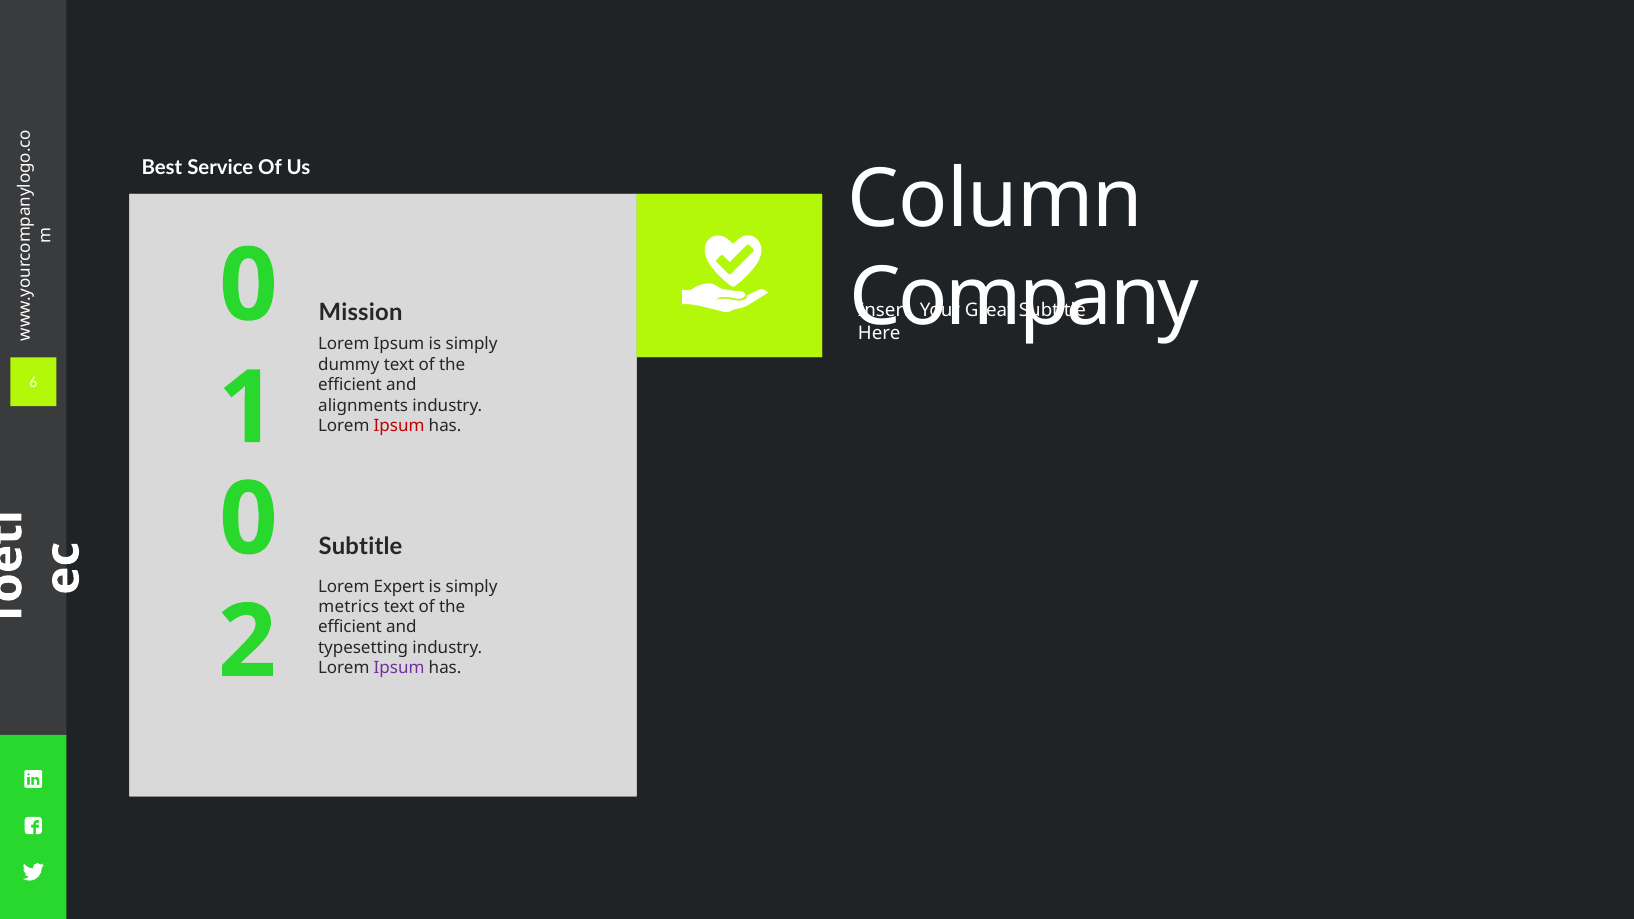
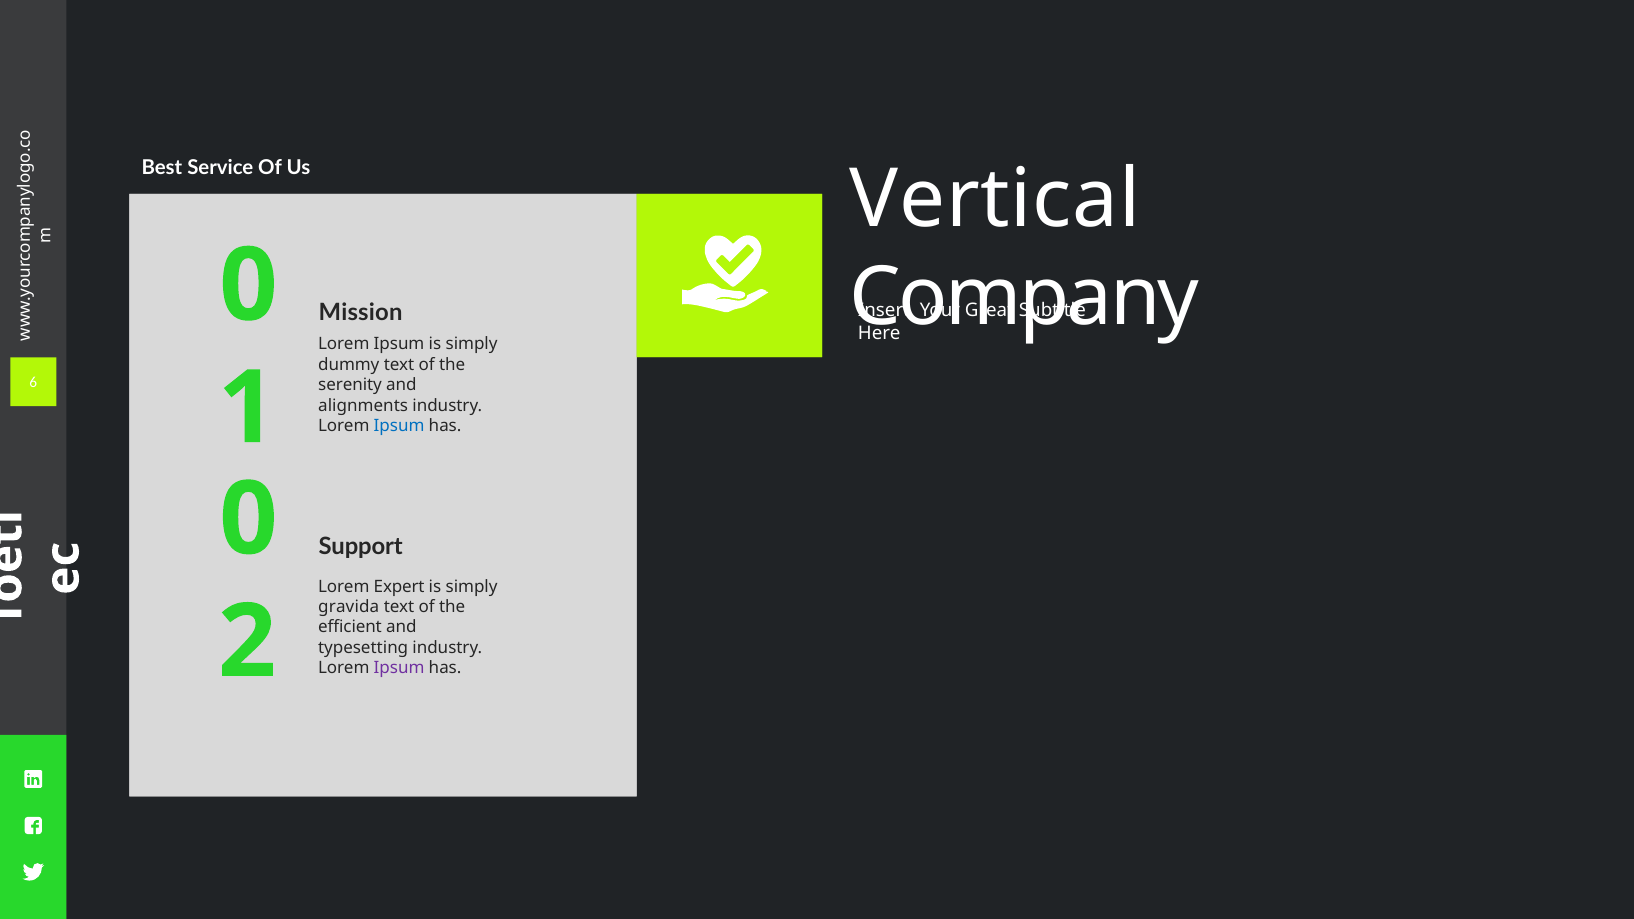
Column: Column -> Vertical
efficient at (350, 385): efficient -> serenity
Ipsum at (399, 426) colour: red -> blue
Subtitle at (361, 546): Subtitle -> Support
metrics: metrics -> gravida
